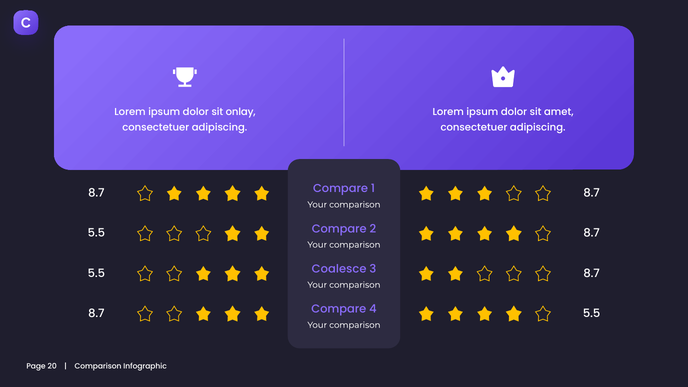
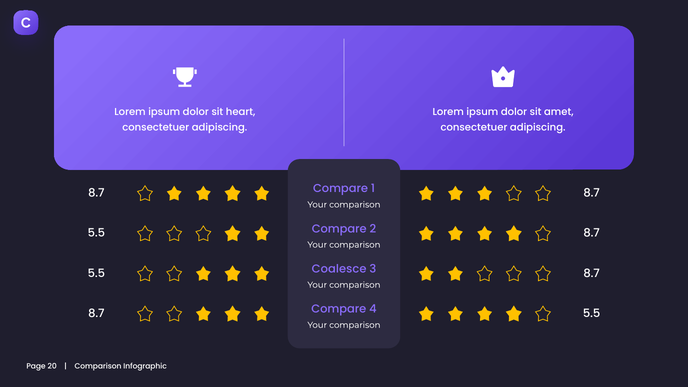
onlay: onlay -> heart
